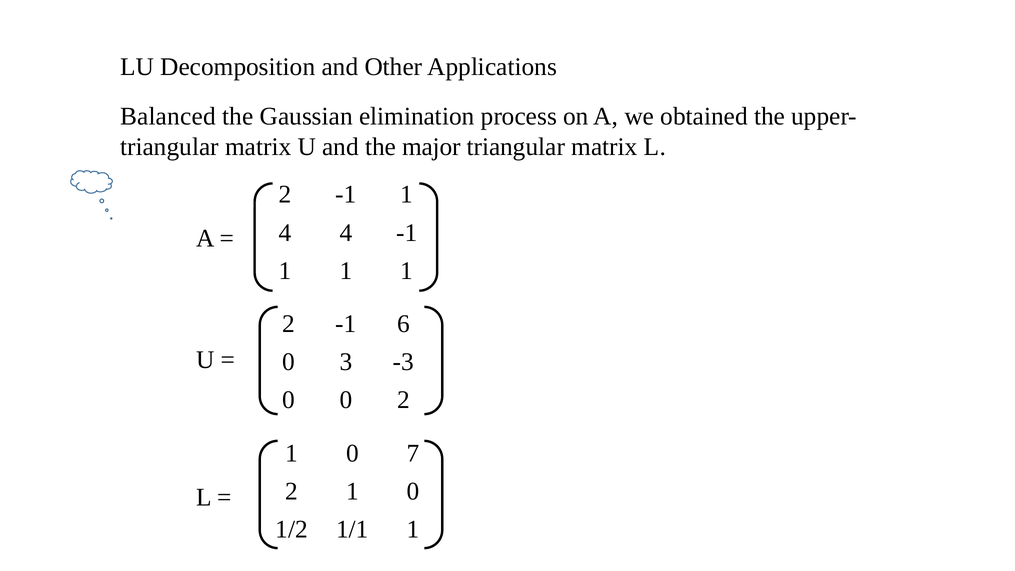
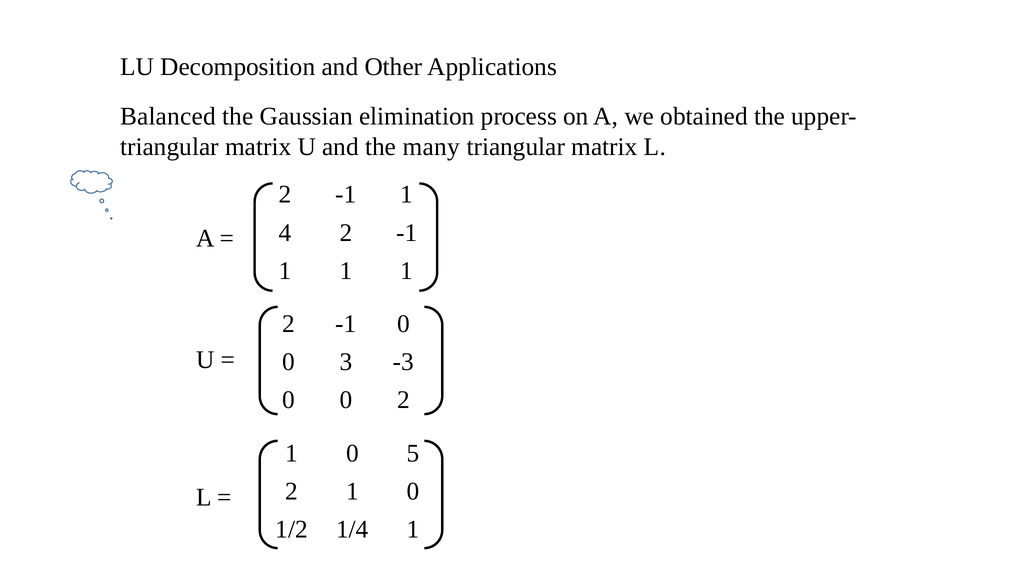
major: major -> many
4 4: 4 -> 2
-1 6: 6 -> 0
7: 7 -> 5
1/1: 1/1 -> 1/4
